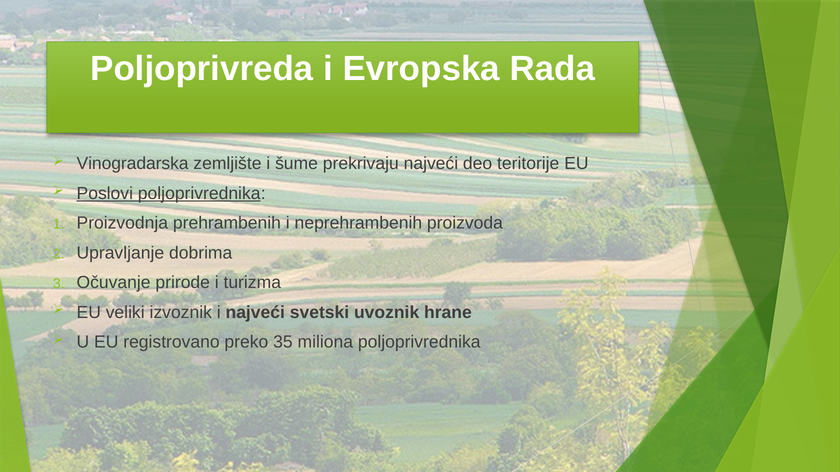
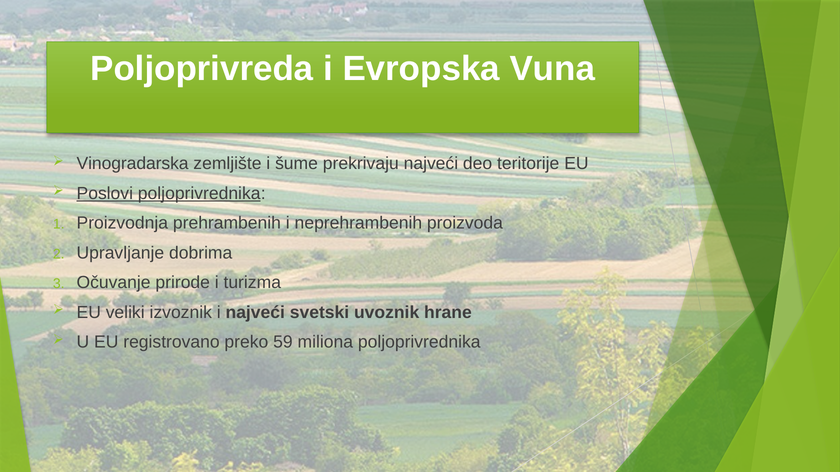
Rada: Rada -> Vuna
35: 35 -> 59
